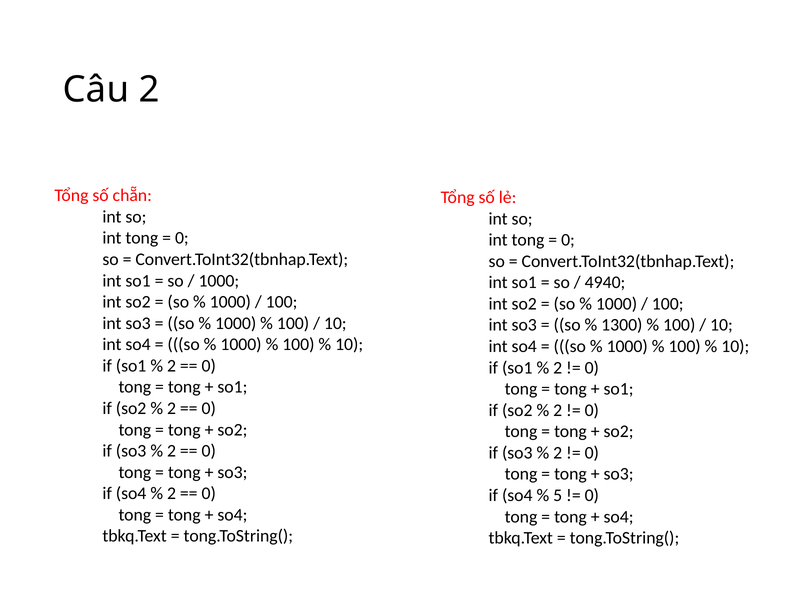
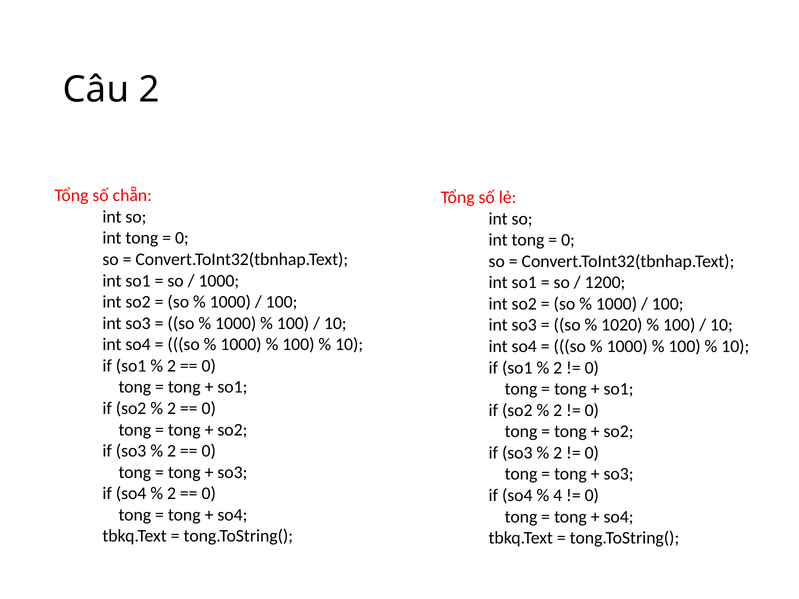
4940: 4940 -> 1200
1300: 1300 -> 1020
5: 5 -> 4
